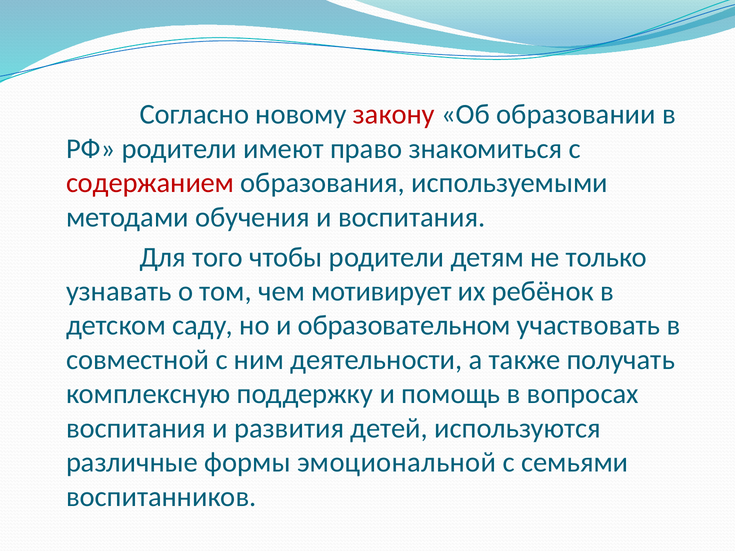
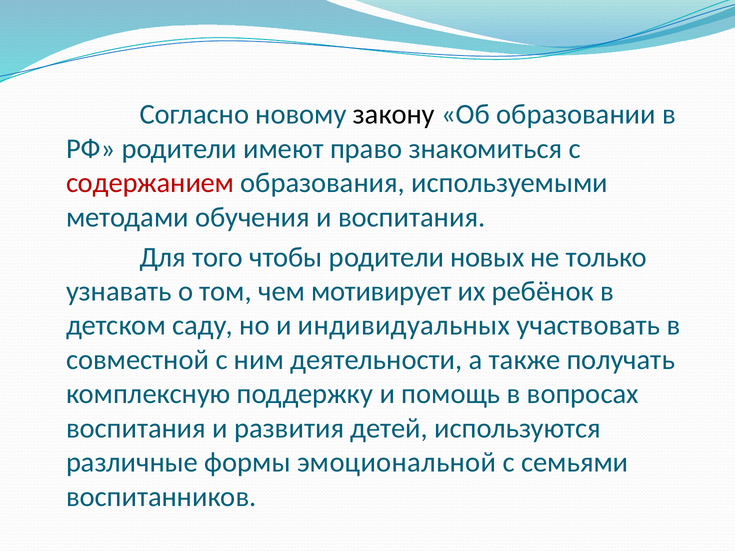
закону colour: red -> black
детям: детям -> новых
образовательном: образовательном -> индивидуальных
